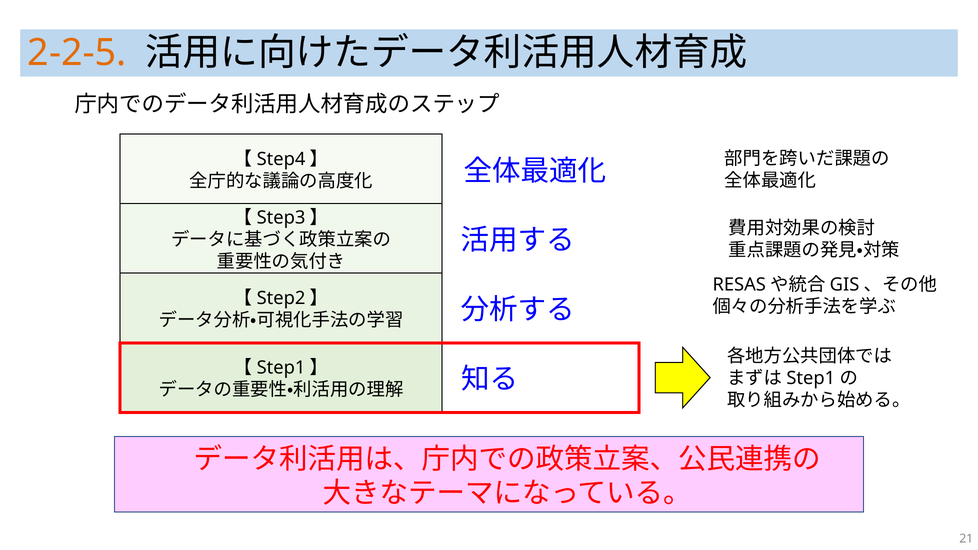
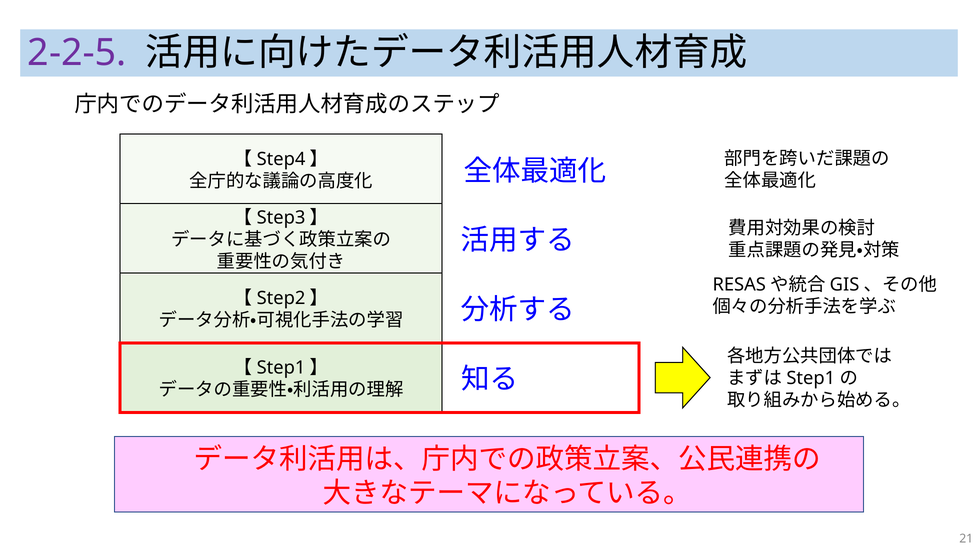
2-2-5 colour: orange -> purple
